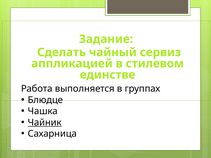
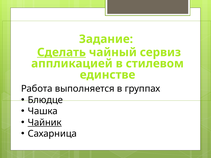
Сделать underline: none -> present
